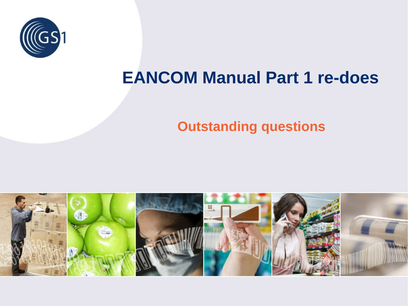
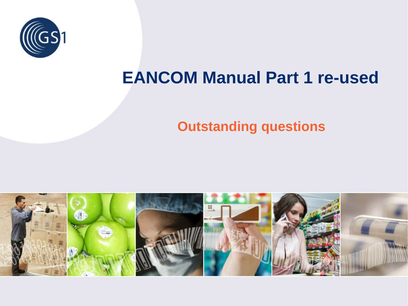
re-does: re-does -> re-used
